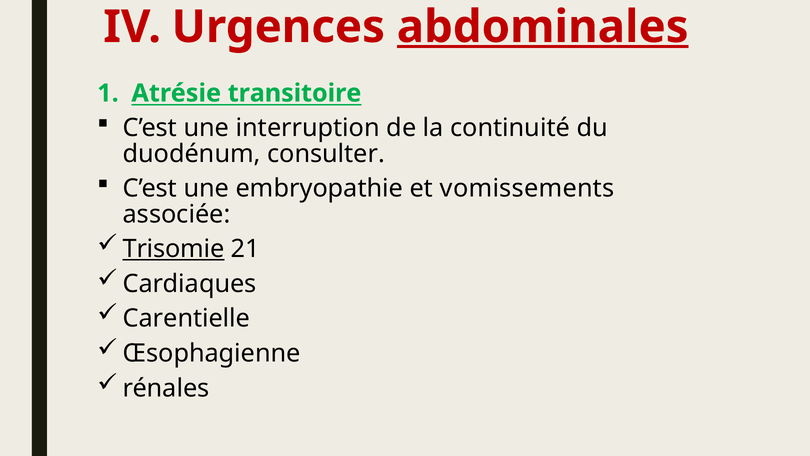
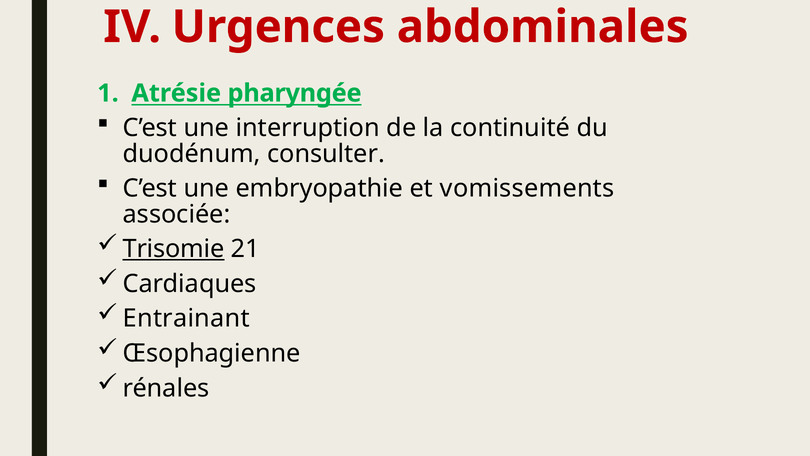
abdominales underline: present -> none
transitoire: transitoire -> pharyngée
Carentielle: Carentielle -> Entrainant
